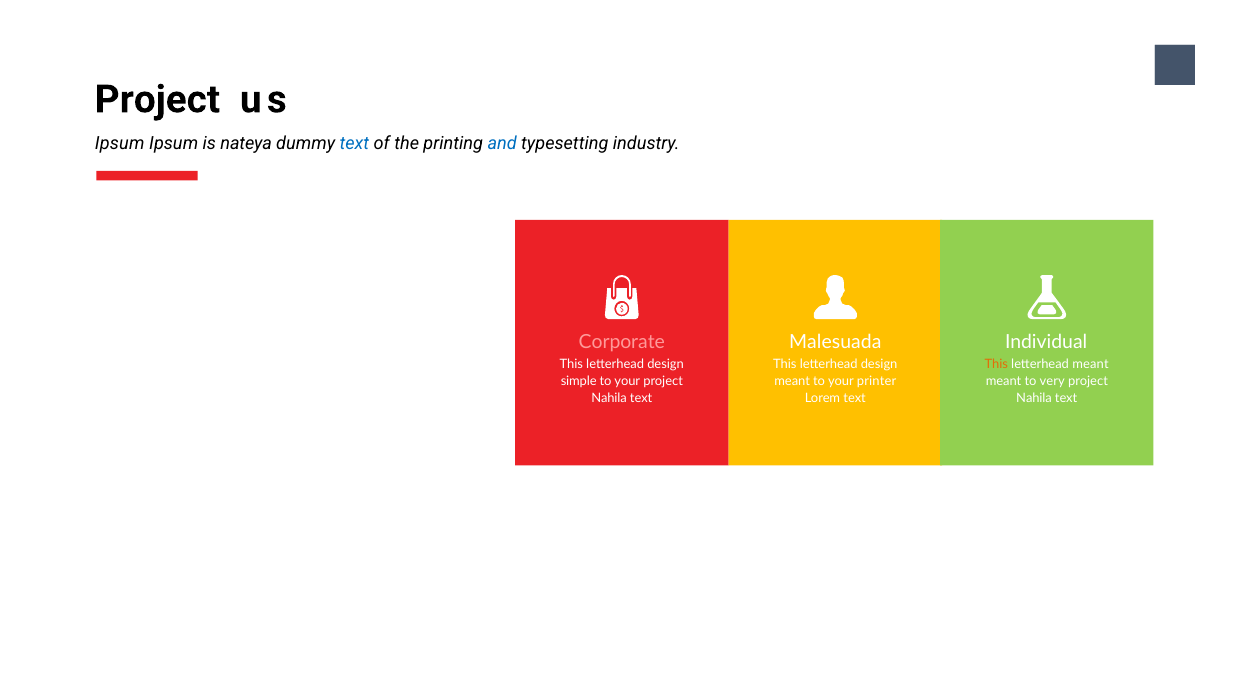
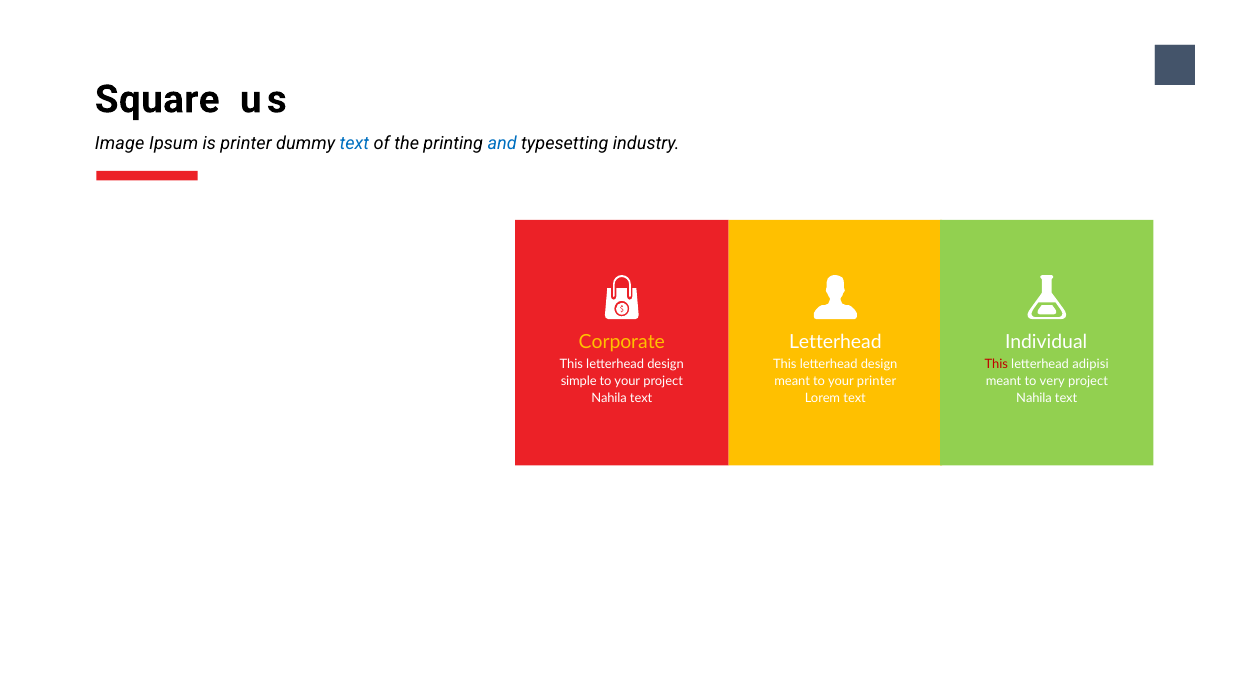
Project at (157, 100): Project -> Square
Ipsum at (120, 144): Ipsum -> Image
is nateya: nateya -> printer
Corporate colour: pink -> yellow
Malesuada at (835, 342): Malesuada -> Letterhead
This at (996, 365) colour: orange -> red
letterhead meant: meant -> adipisi
